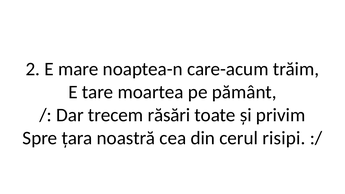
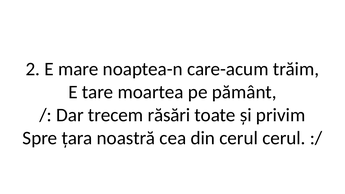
cerul risipi: risipi -> cerul
